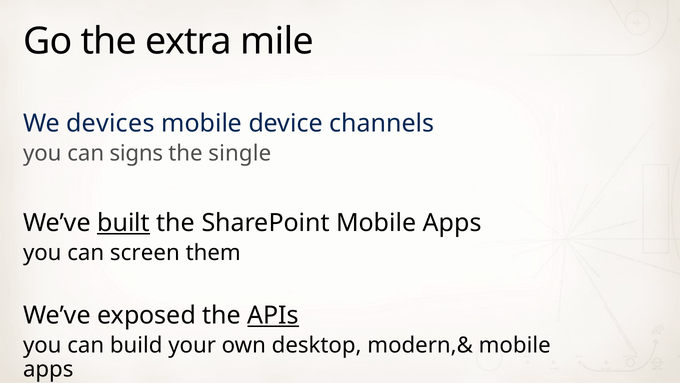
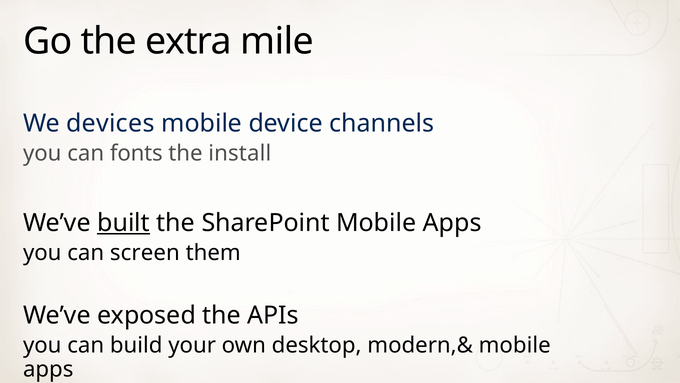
signs: signs -> fonts
single: single -> install
APIs underline: present -> none
